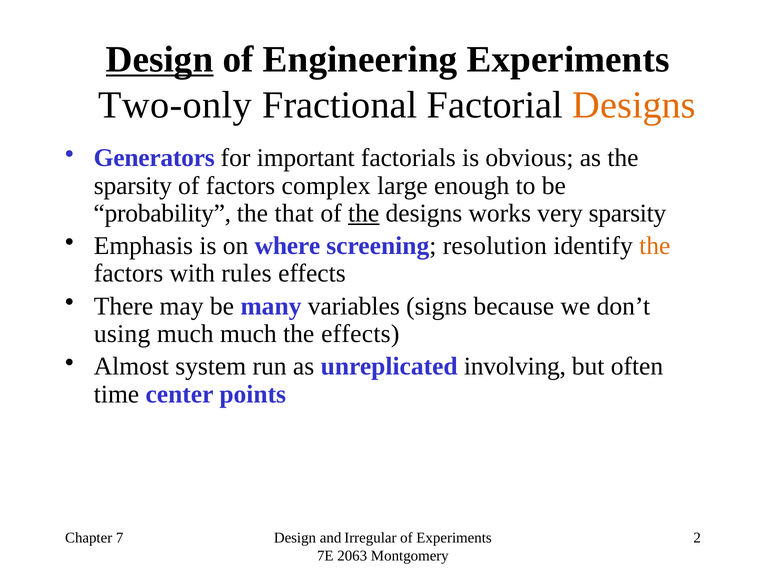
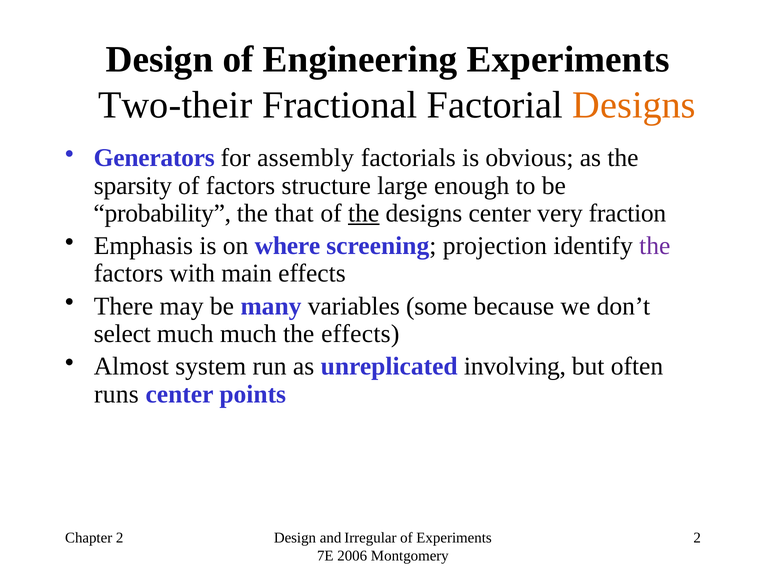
Design at (160, 59) underline: present -> none
Two-only: Two-only -> Two-their
important: important -> assembly
complex: complex -> structure
designs works: works -> center
very sparsity: sparsity -> fraction
resolution: resolution -> projection
the at (655, 246) colour: orange -> purple
rules: rules -> main
signs: signs -> some
using: using -> select
time: time -> runs
Chapter 7: 7 -> 2
2063: 2063 -> 2006
